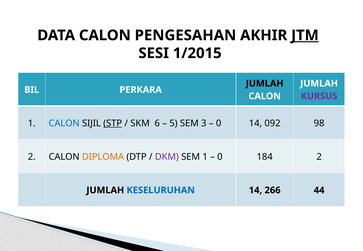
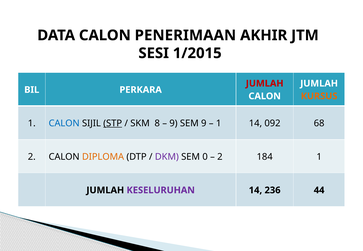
PENGESAHAN: PENGESAHAN -> PENERIMAAN
JTM underline: present -> none
JUMLAH at (265, 84) colour: black -> red
KURSUS colour: purple -> orange
6: 6 -> 8
5 at (173, 123): 5 -> 9
SEM 3: 3 -> 9
0 at (219, 123): 0 -> 1
98: 98 -> 68
SEM 1: 1 -> 0
0 at (220, 157): 0 -> 2
184 2: 2 -> 1
KESELURUHAN colour: blue -> purple
266: 266 -> 236
